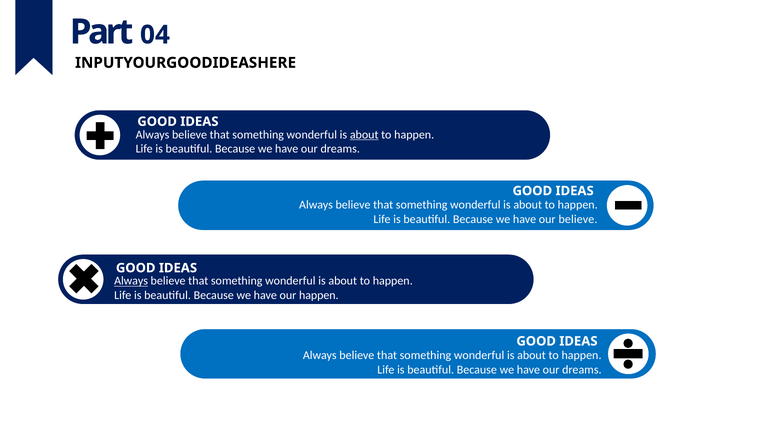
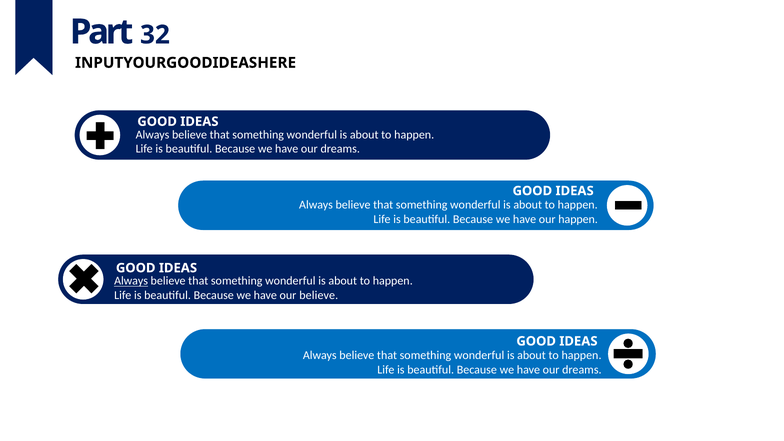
04: 04 -> 32
about at (364, 135) underline: present -> none
our believe: believe -> happen
our happen: happen -> believe
